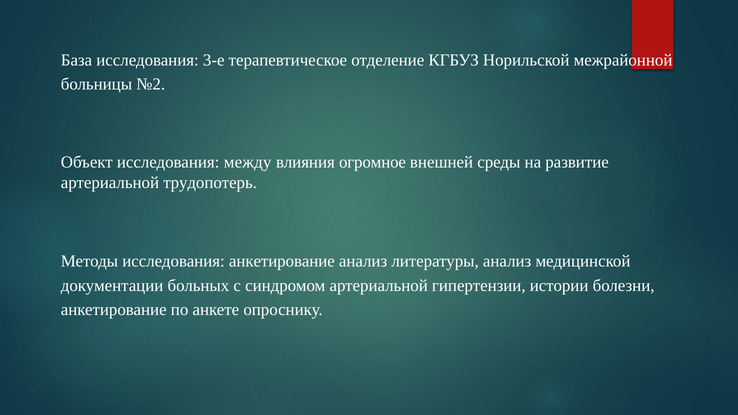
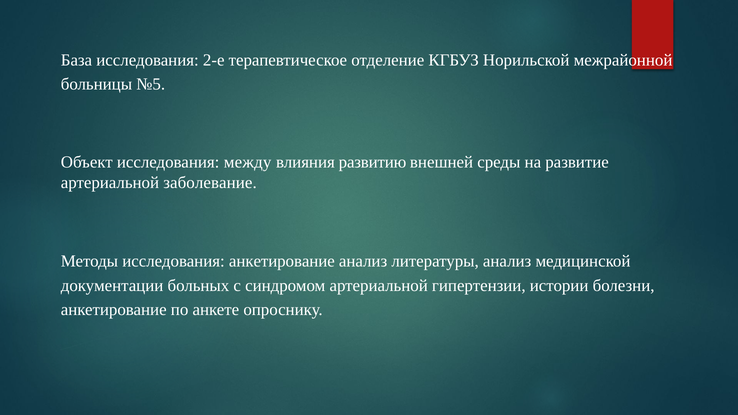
3-е: 3-е -> 2-е
№2: №2 -> №5
огромное: огромное -> развитию
трудопотерь: трудопотерь -> заболевание
